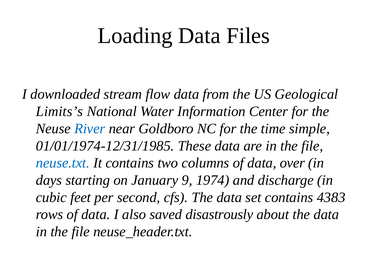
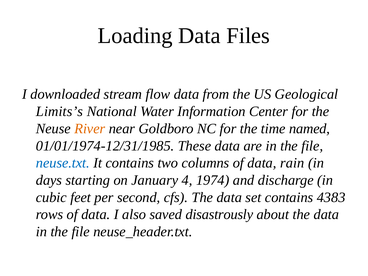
River colour: blue -> orange
simple: simple -> named
over: over -> rain
9: 9 -> 4
